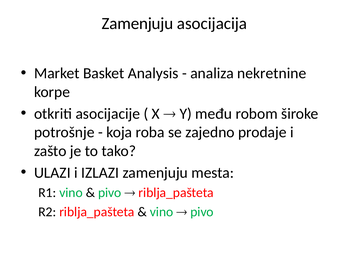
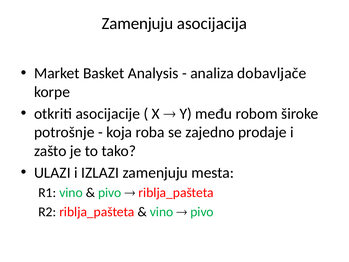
nekretnine: nekretnine -> dobavljače
